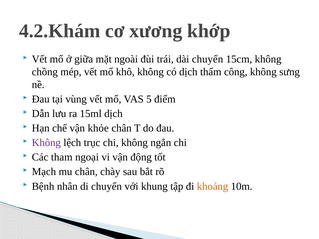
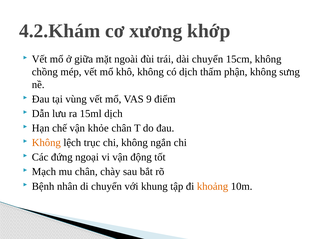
công: công -> phận
5: 5 -> 9
Không at (46, 143) colour: purple -> orange
tham: tham -> đứng
